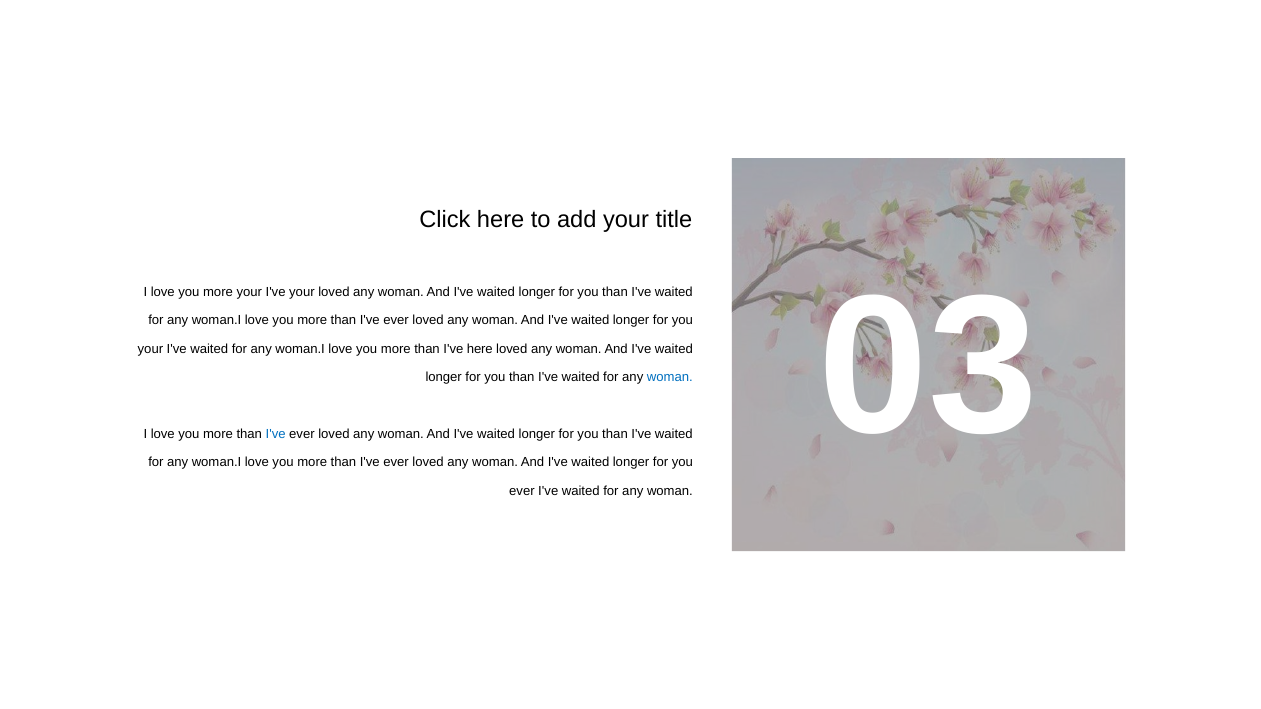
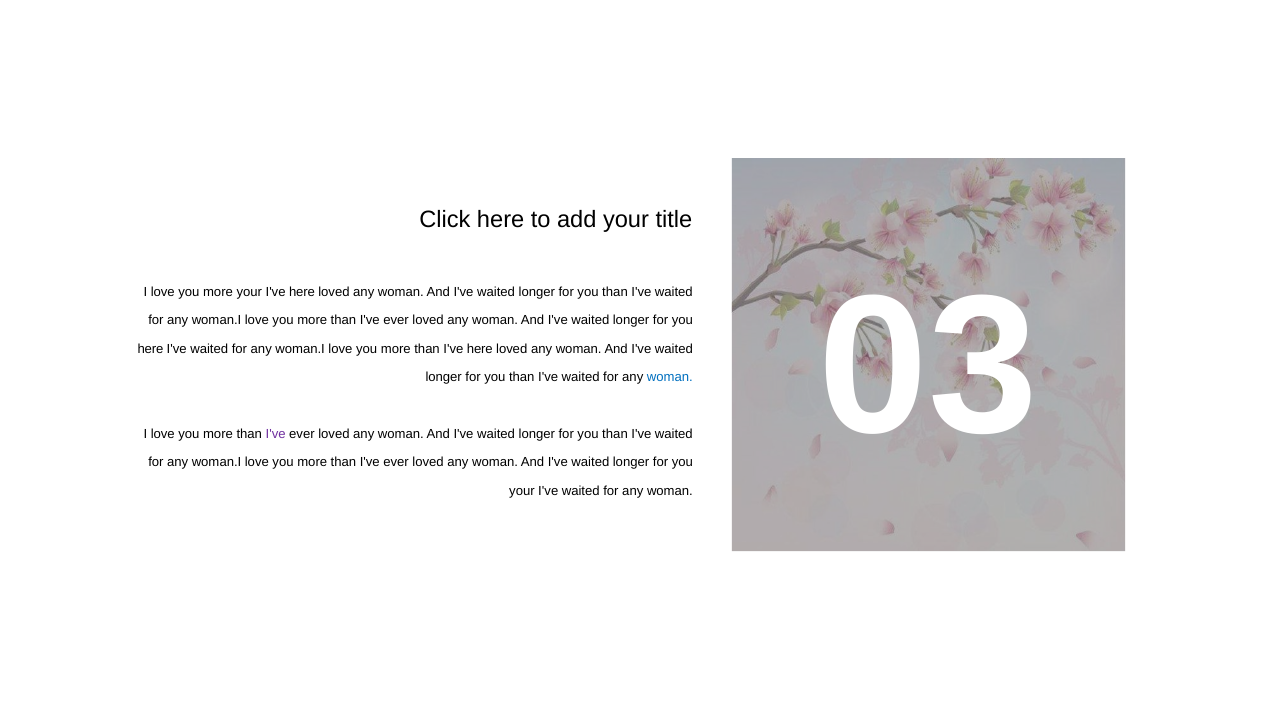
your at (302, 292): your -> here
your at (150, 349): your -> here
I've at (276, 434) colour: blue -> purple
ever at (522, 491): ever -> your
